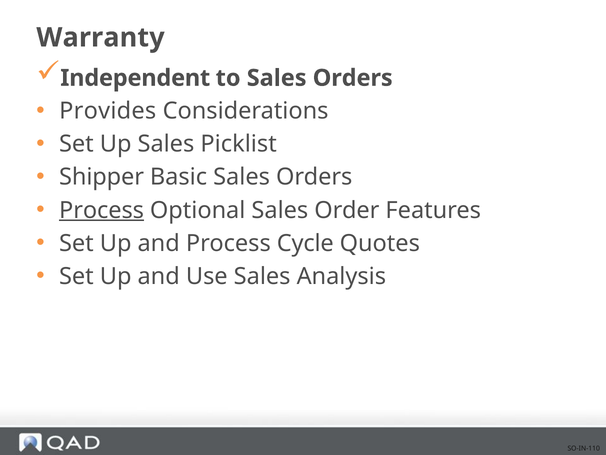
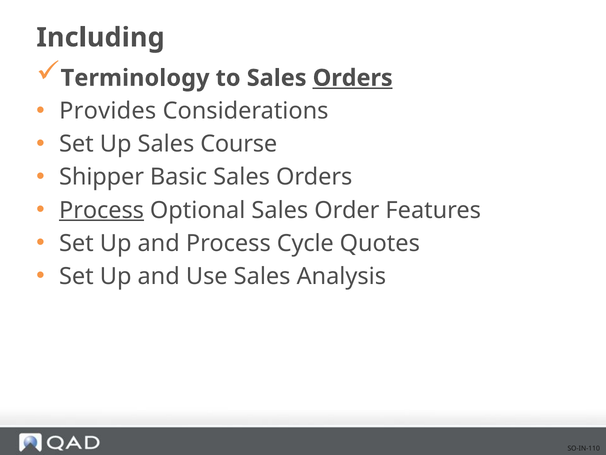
Warranty: Warranty -> Including
Independent: Independent -> Terminology
Orders at (353, 78) underline: none -> present
Picklist: Picklist -> Course
